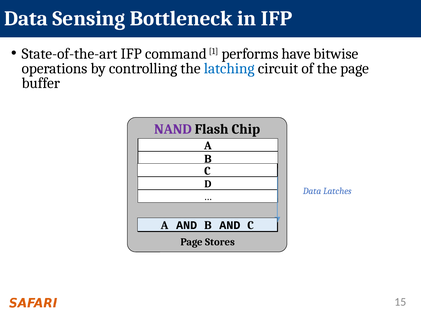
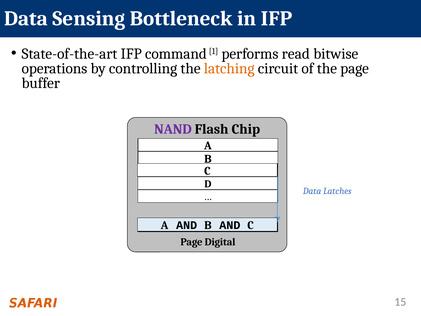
have: have -> read
latching colour: blue -> orange
Stores: Stores -> Digital
